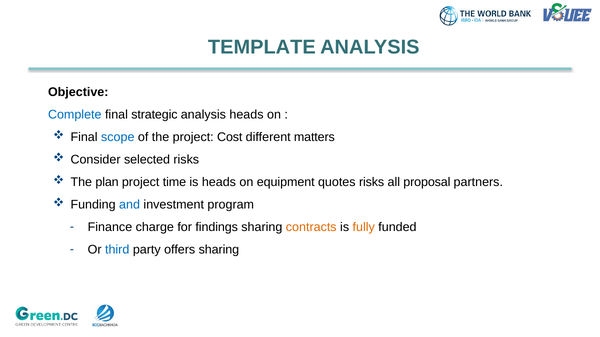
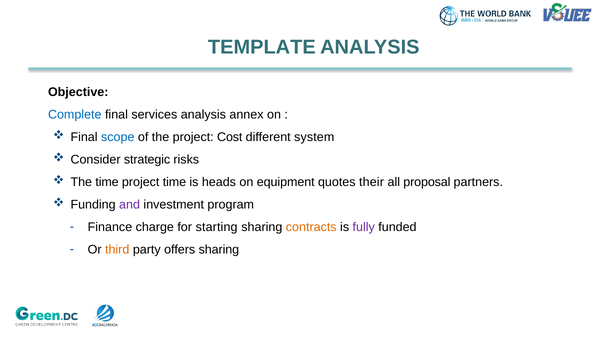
strategic: strategic -> services
analysis heads: heads -> annex
matters: matters -> system
selected: selected -> strategic
The plan: plan -> time
quotes risks: risks -> their
and colour: blue -> purple
findings: findings -> starting
fully colour: orange -> purple
third colour: blue -> orange
